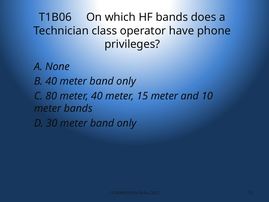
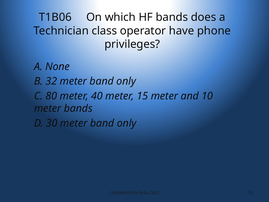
B 40: 40 -> 32
